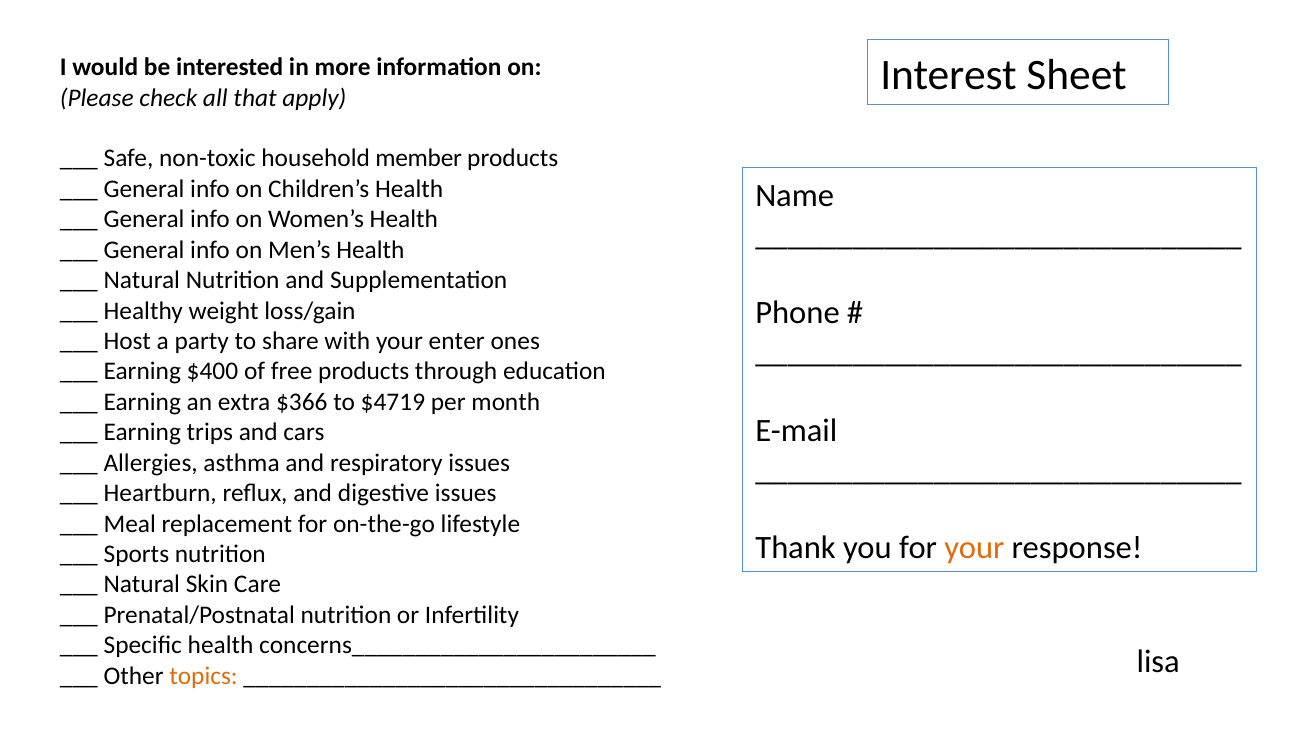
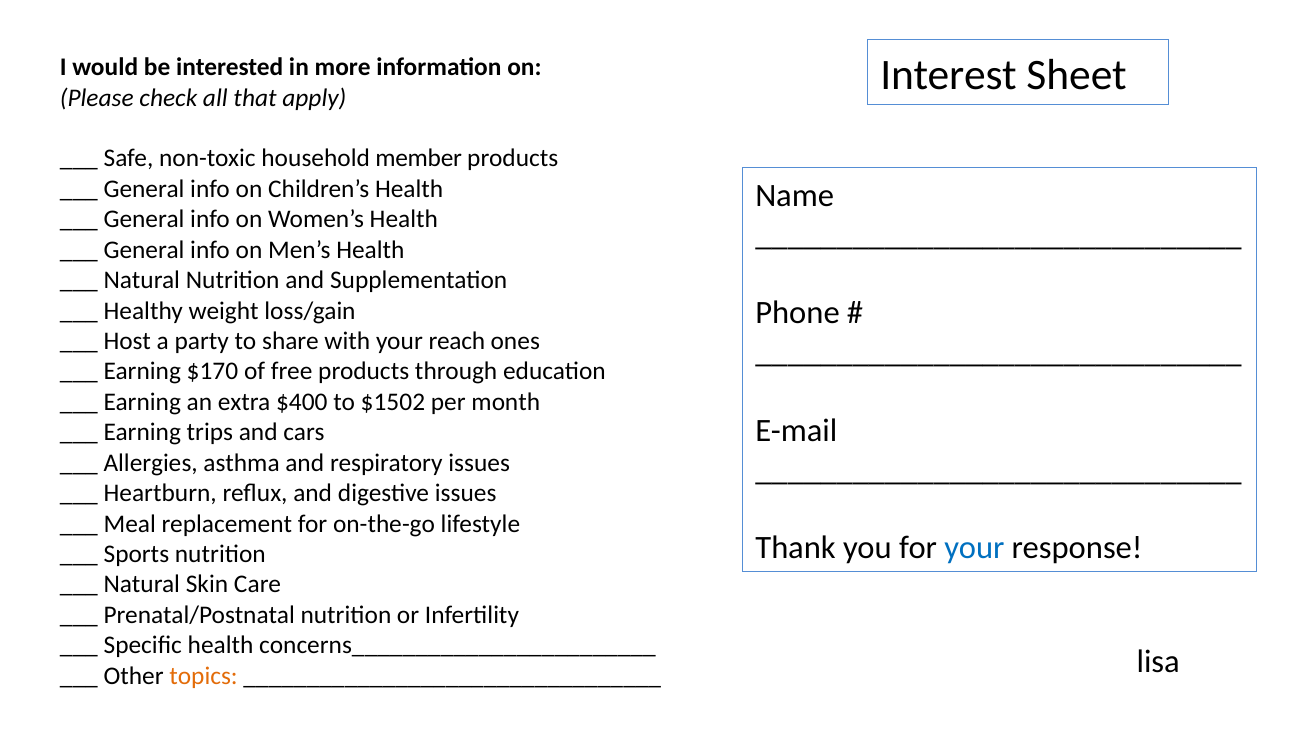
enter: enter -> reach
$400: $400 -> $170
$366: $366 -> $400
$4719: $4719 -> $1502
your at (974, 548) colour: orange -> blue
